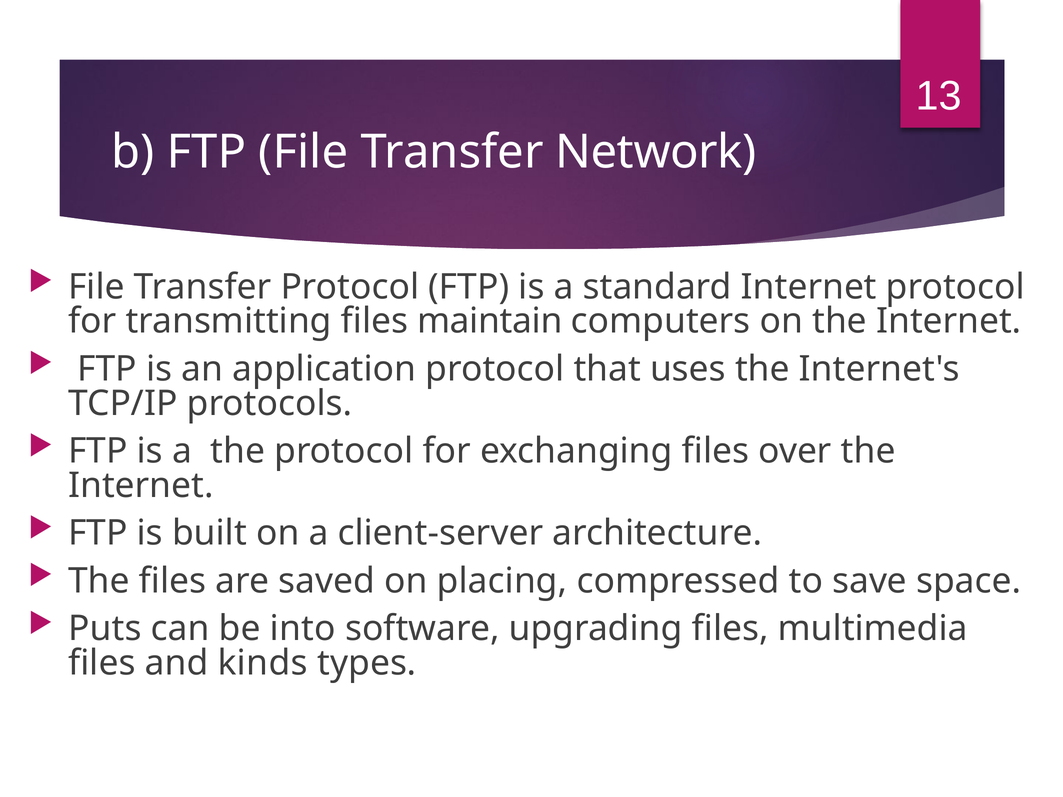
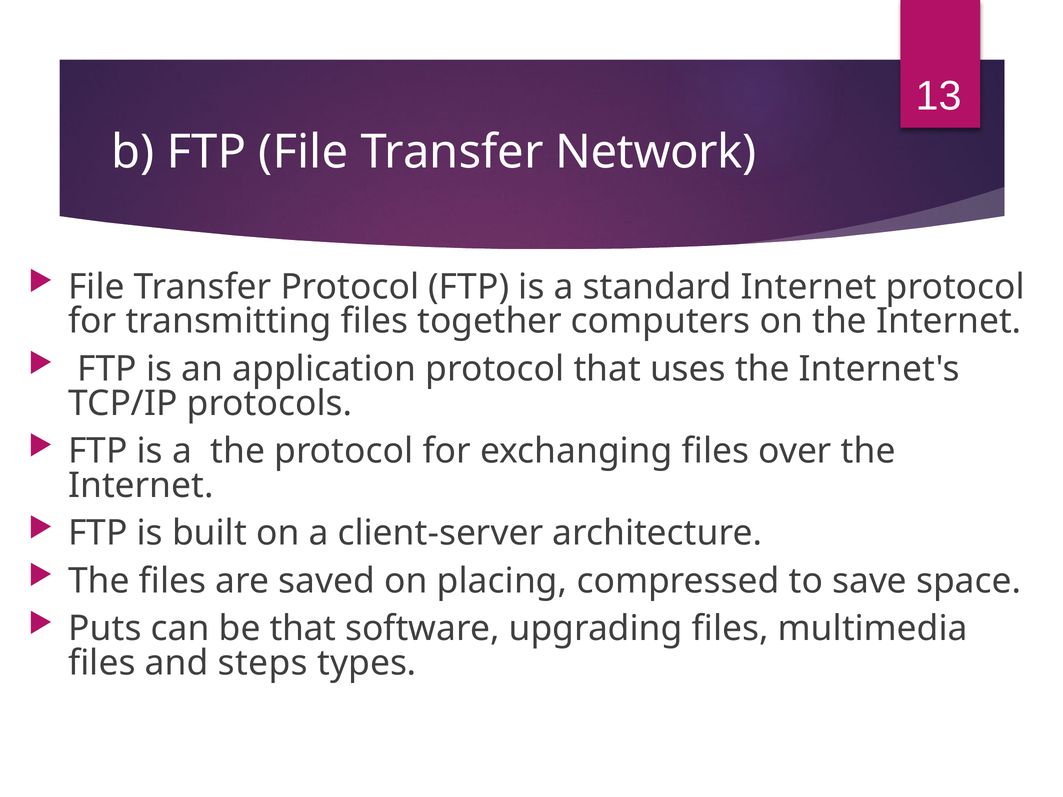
maintain: maintain -> together
be into: into -> that
kinds: kinds -> steps
